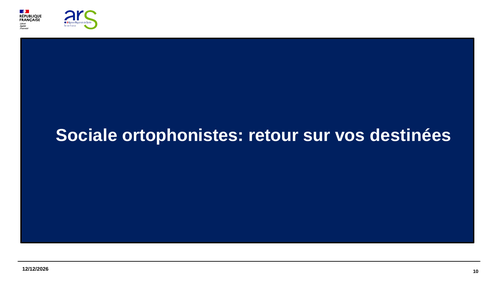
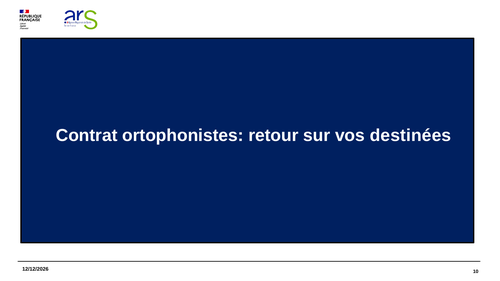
Sociale: Sociale -> Contrat
